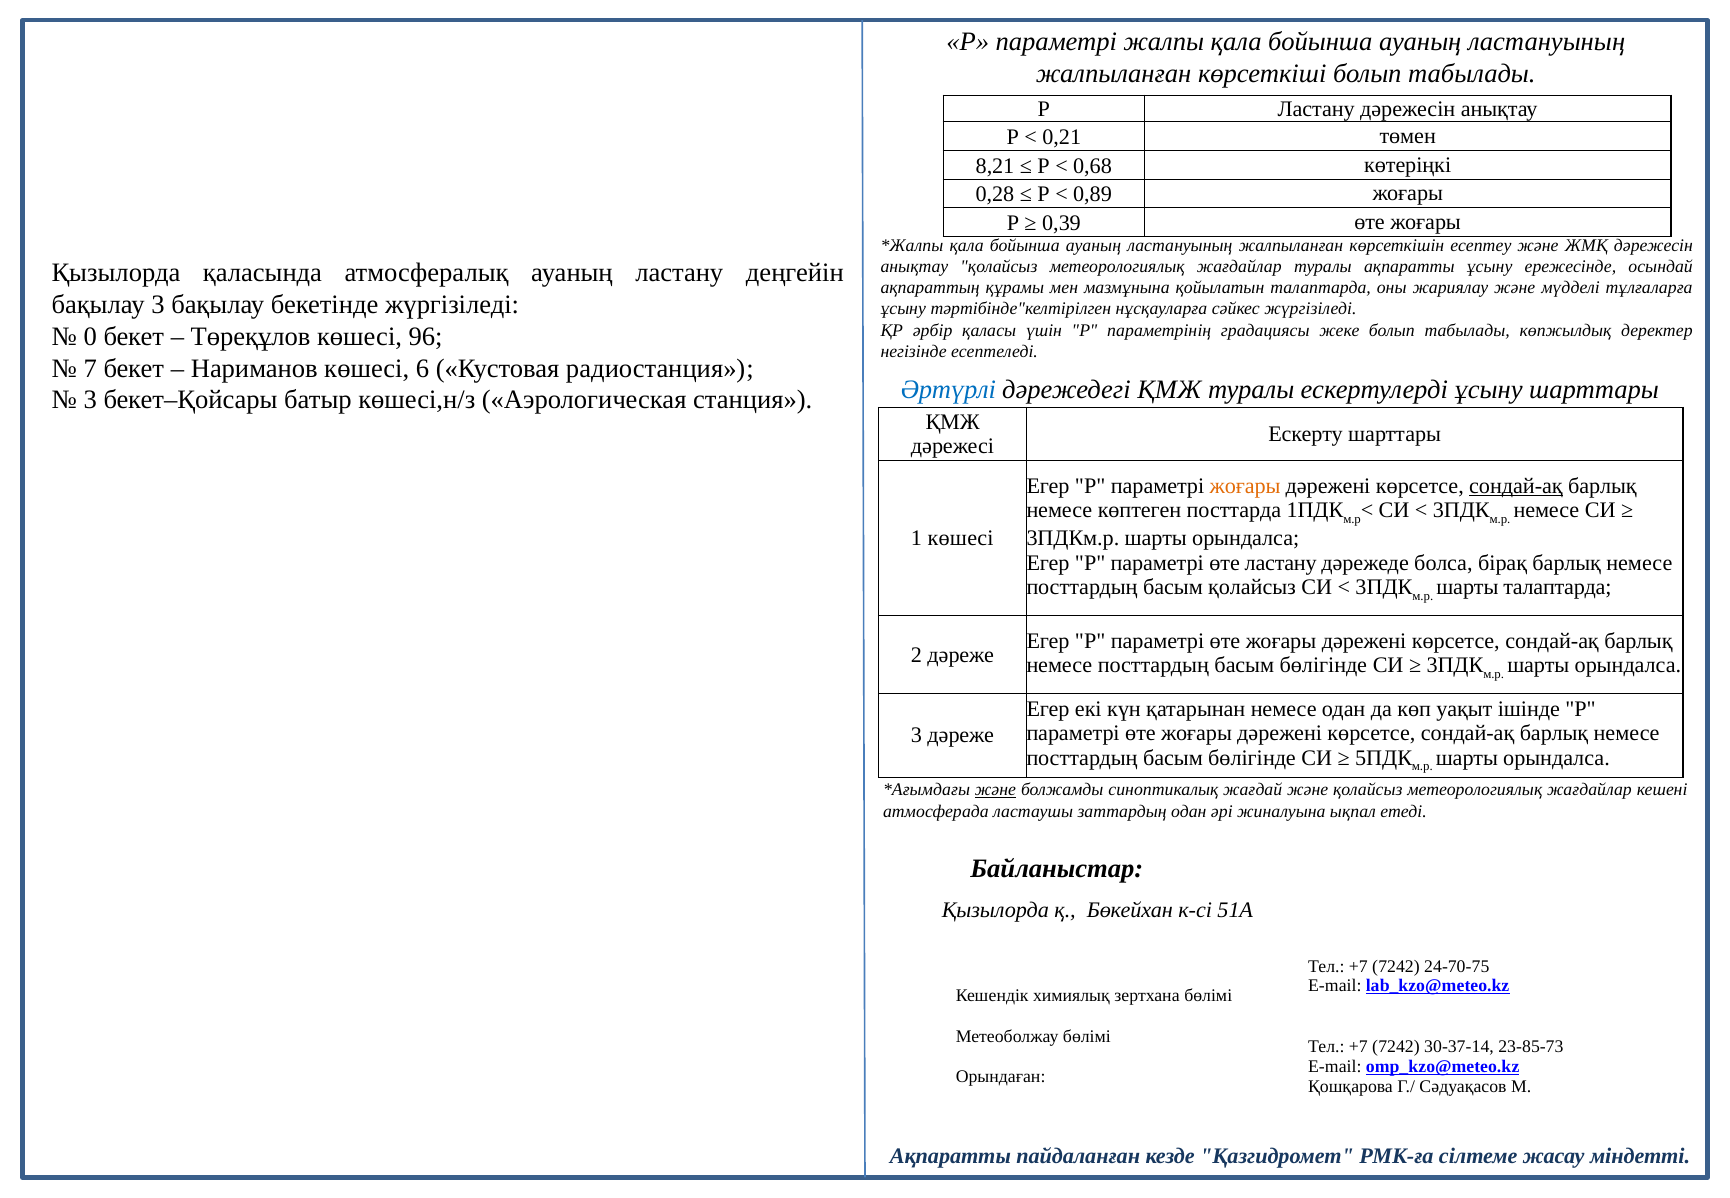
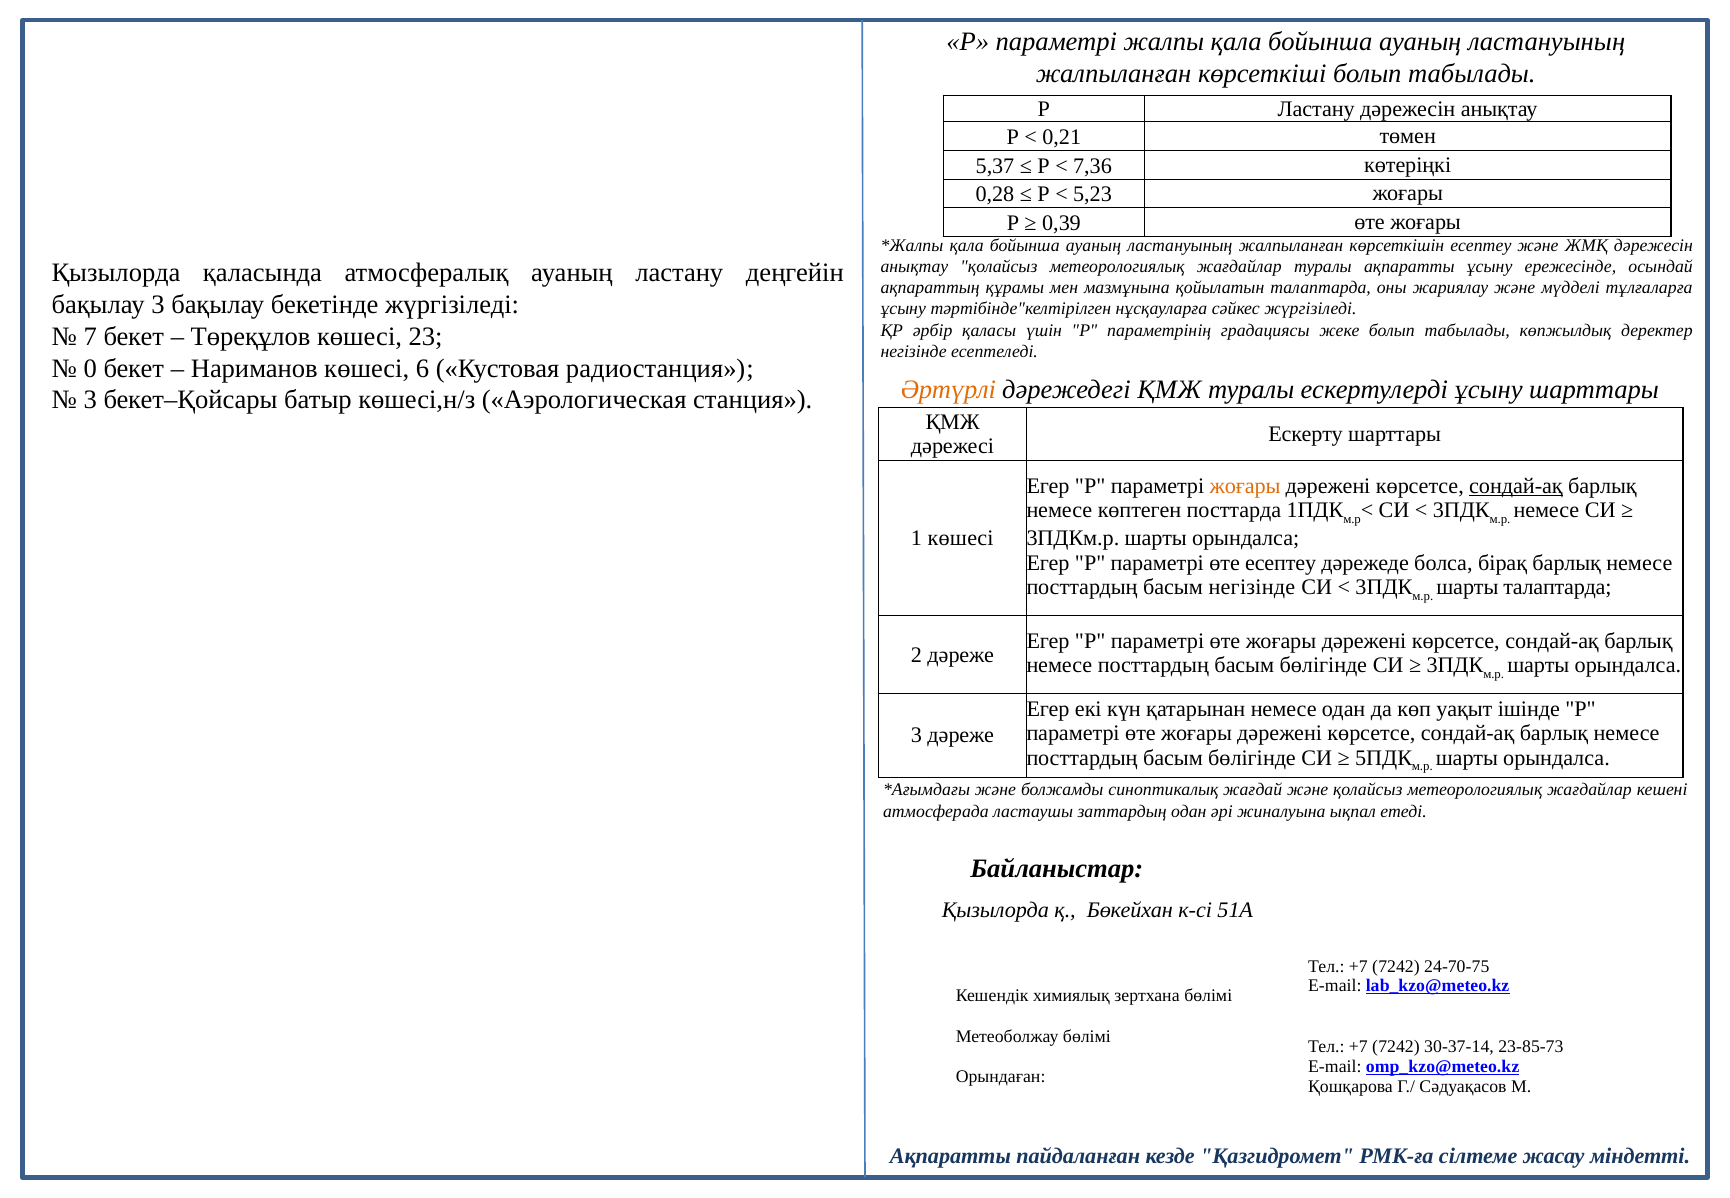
8,21: 8,21 -> 5,37
0,68: 0,68 -> 7,36
0,89: 0,89 -> 5,23
0: 0 -> 7
96: 96 -> 23
7: 7 -> 0
Әртүрлі colour: blue -> orange
өте ластану: ластану -> есептеу
басым қолайсыз: қолайсыз -> негізінде
және at (995, 790) underline: present -> none
